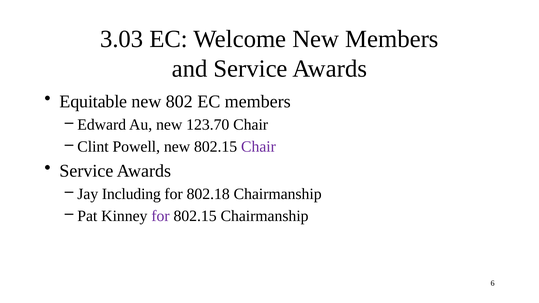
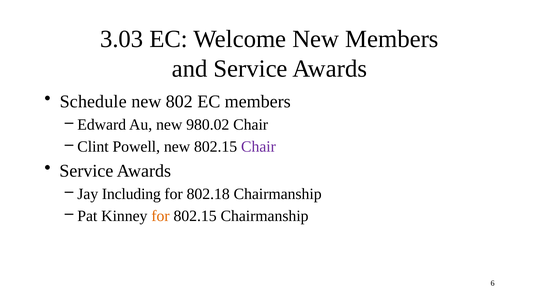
Equitable: Equitable -> Schedule
123.70: 123.70 -> 980.02
for at (160, 216) colour: purple -> orange
